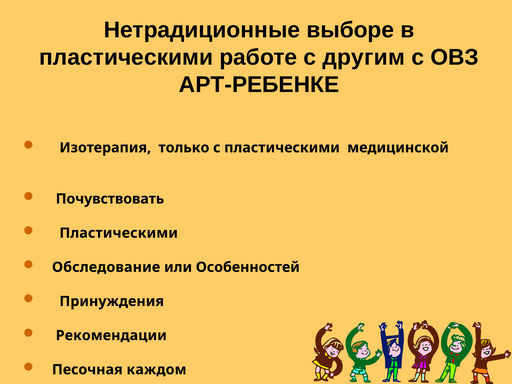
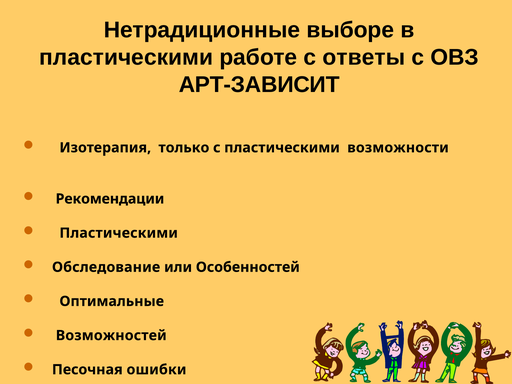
другим: другим -> ответы
АРТ-РЕБЕНКЕ: АРТ-РЕБЕНКЕ -> АРТ-ЗАВИСИТ
медицинской: медицинской -> возможности
Почувствовать: Почувствовать -> Рекомендации
Принуждения: Принуждения -> Оптимальные
Рекомендации: Рекомендации -> Возможностей
каждом: каждом -> ошибки
